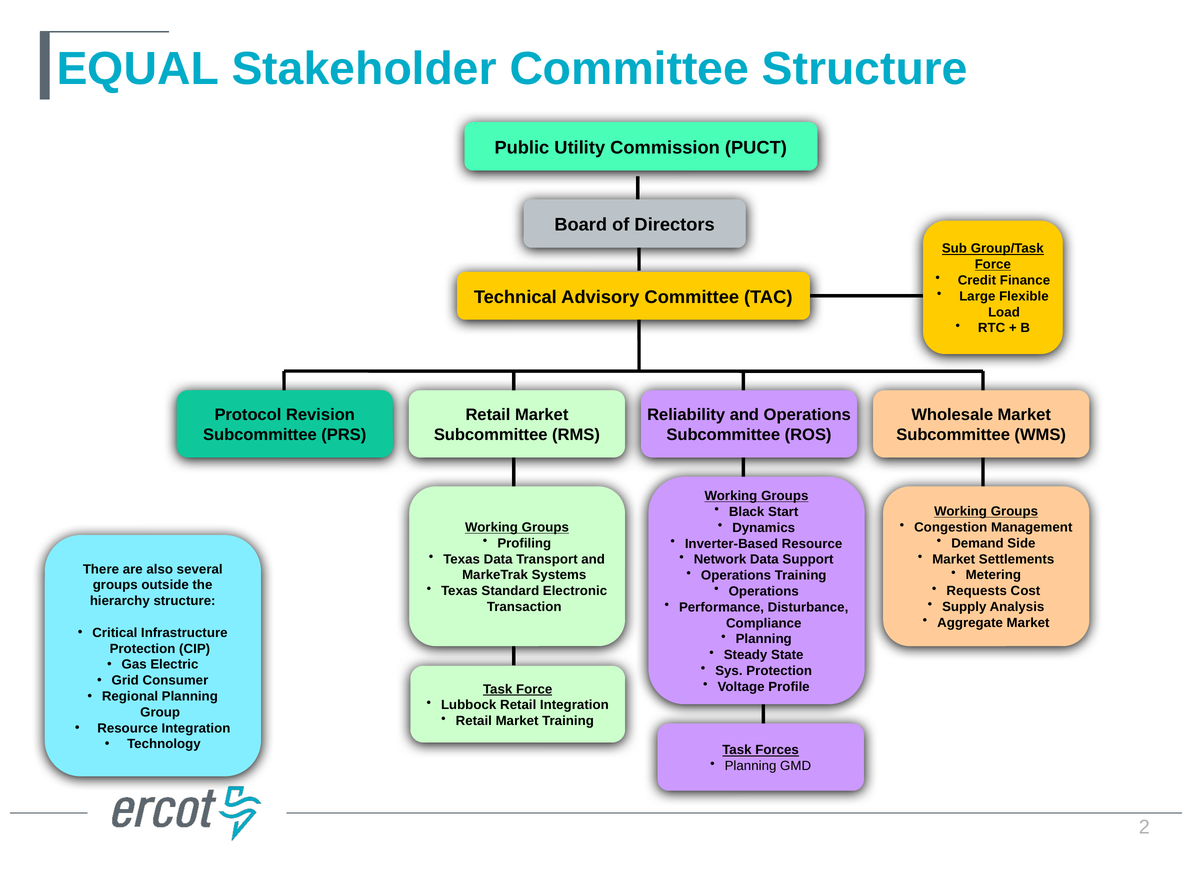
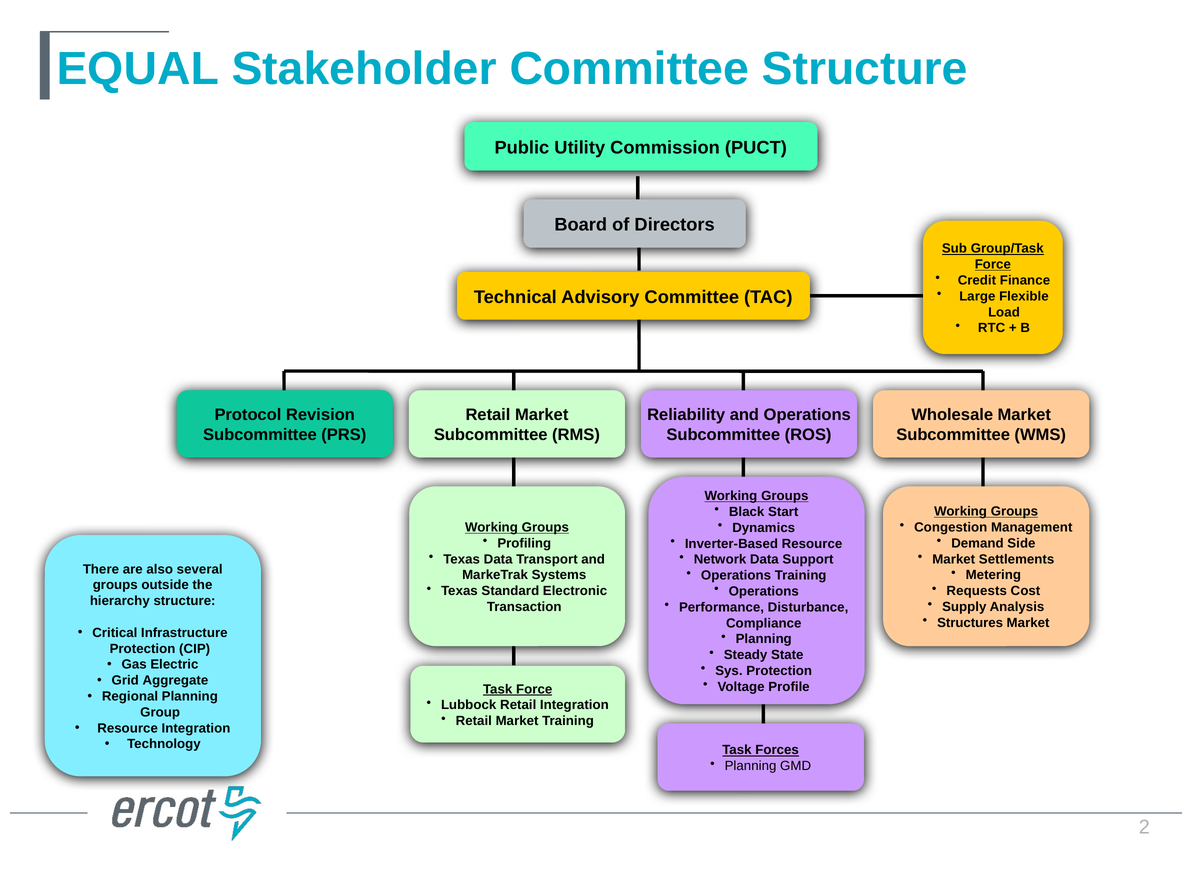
Aggregate: Aggregate -> Structures
Consumer: Consumer -> Aggregate
